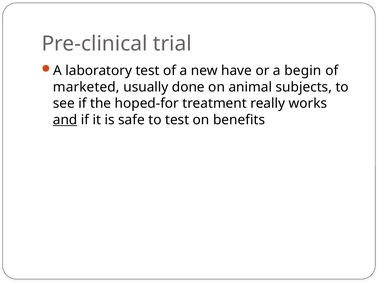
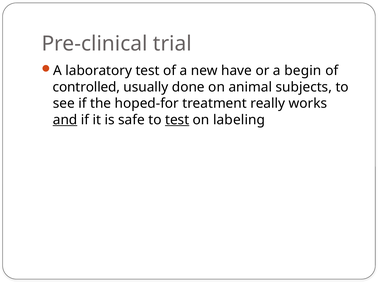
marketed: marketed -> controlled
test at (177, 120) underline: none -> present
benefits: benefits -> labeling
